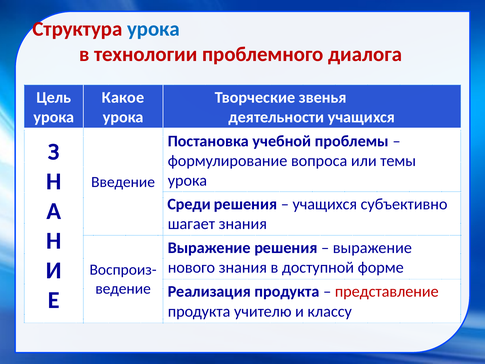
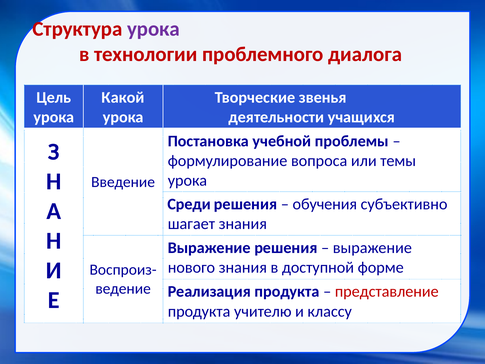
урока at (153, 29) colour: blue -> purple
Какое: Какое -> Какой
учащихся at (325, 204): учащихся -> обучения
